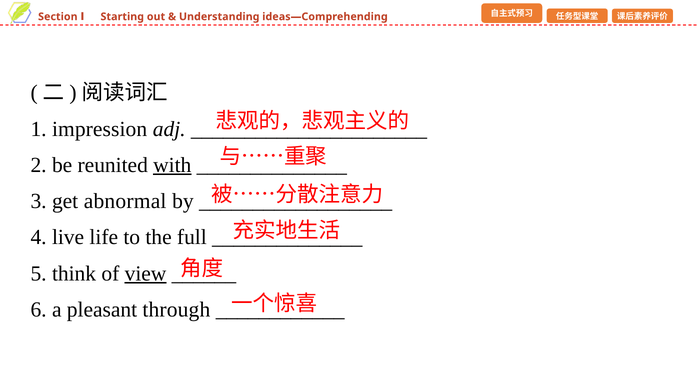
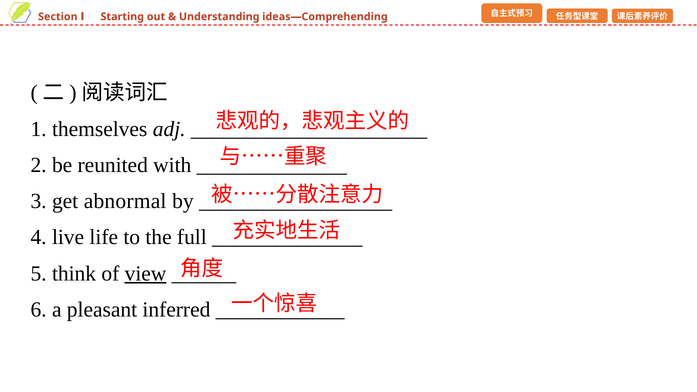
impression: impression -> themselves
with underline: present -> none
through: through -> inferred
